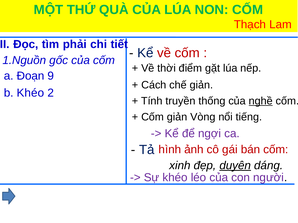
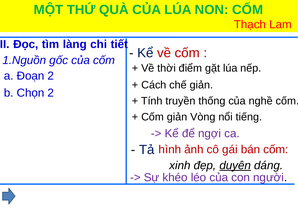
phải: phải -> làng
Đoạn 9: 9 -> 2
b Khéo: Khéo -> Chọn
nghề underline: present -> none
